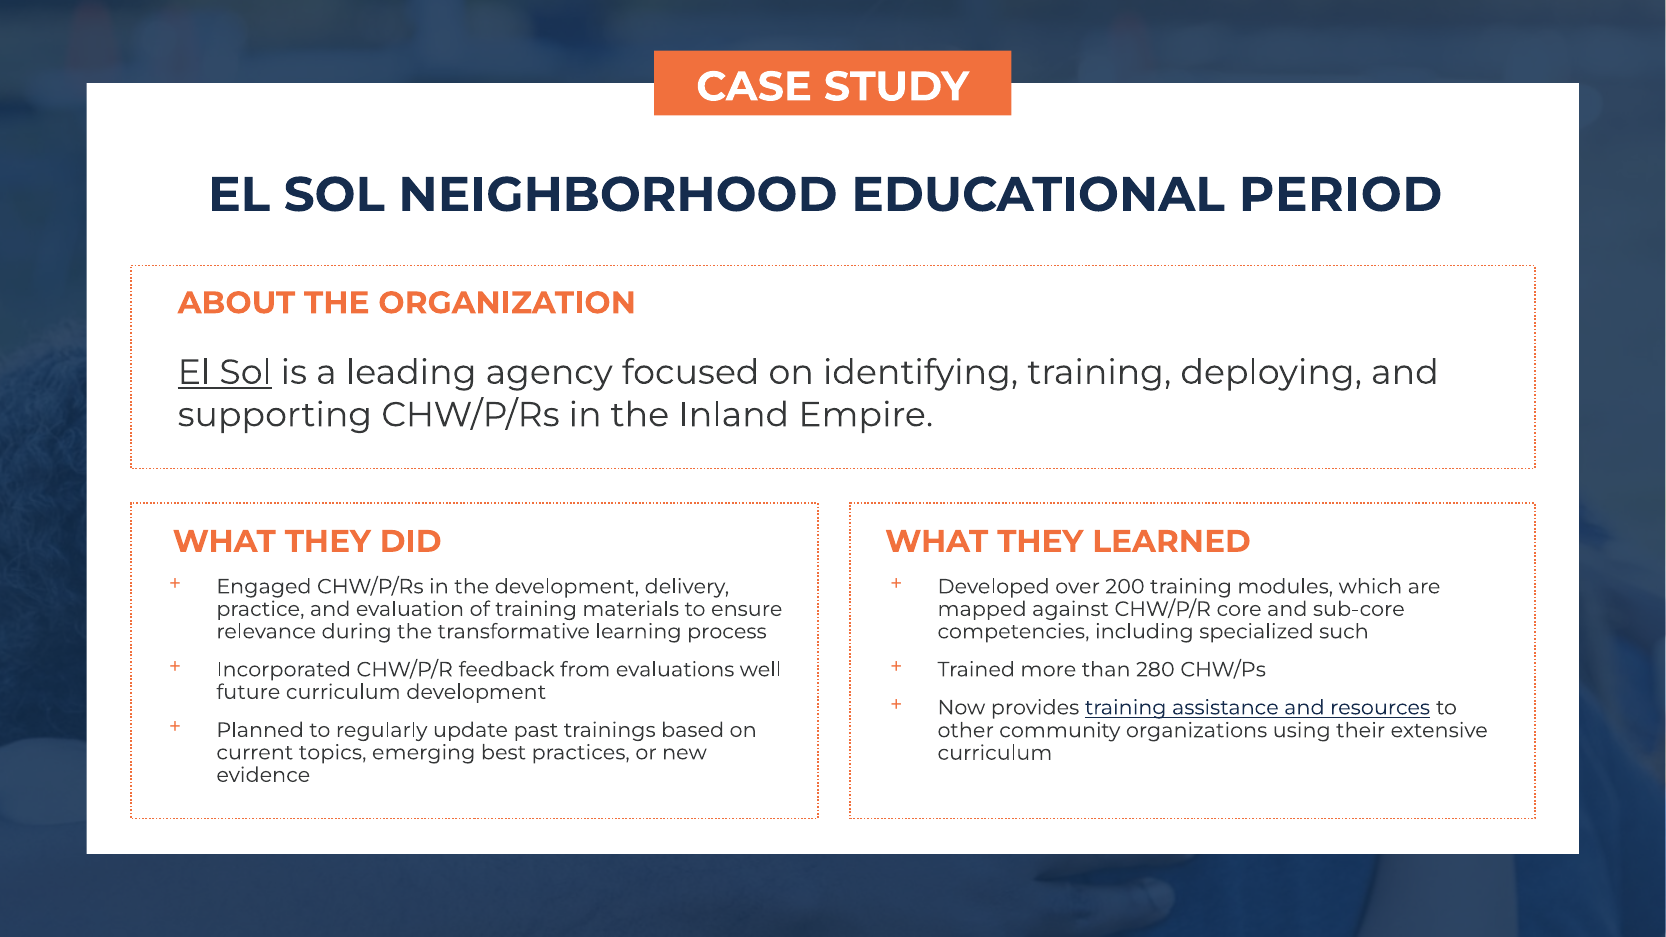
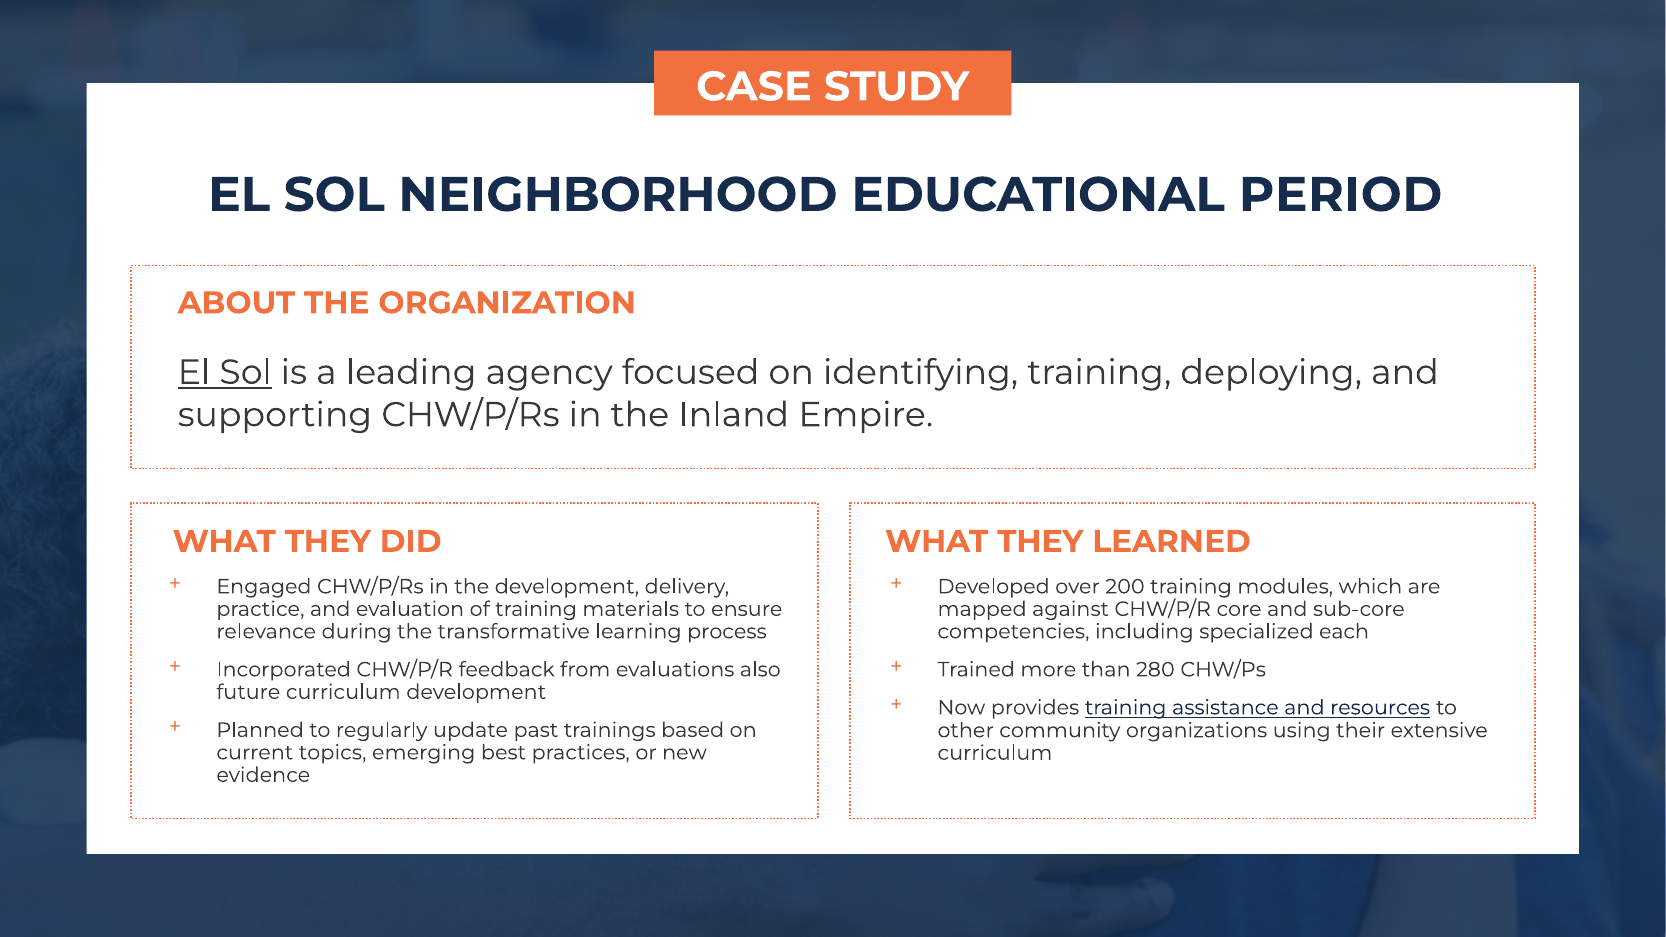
such: such -> each
well: well -> also
